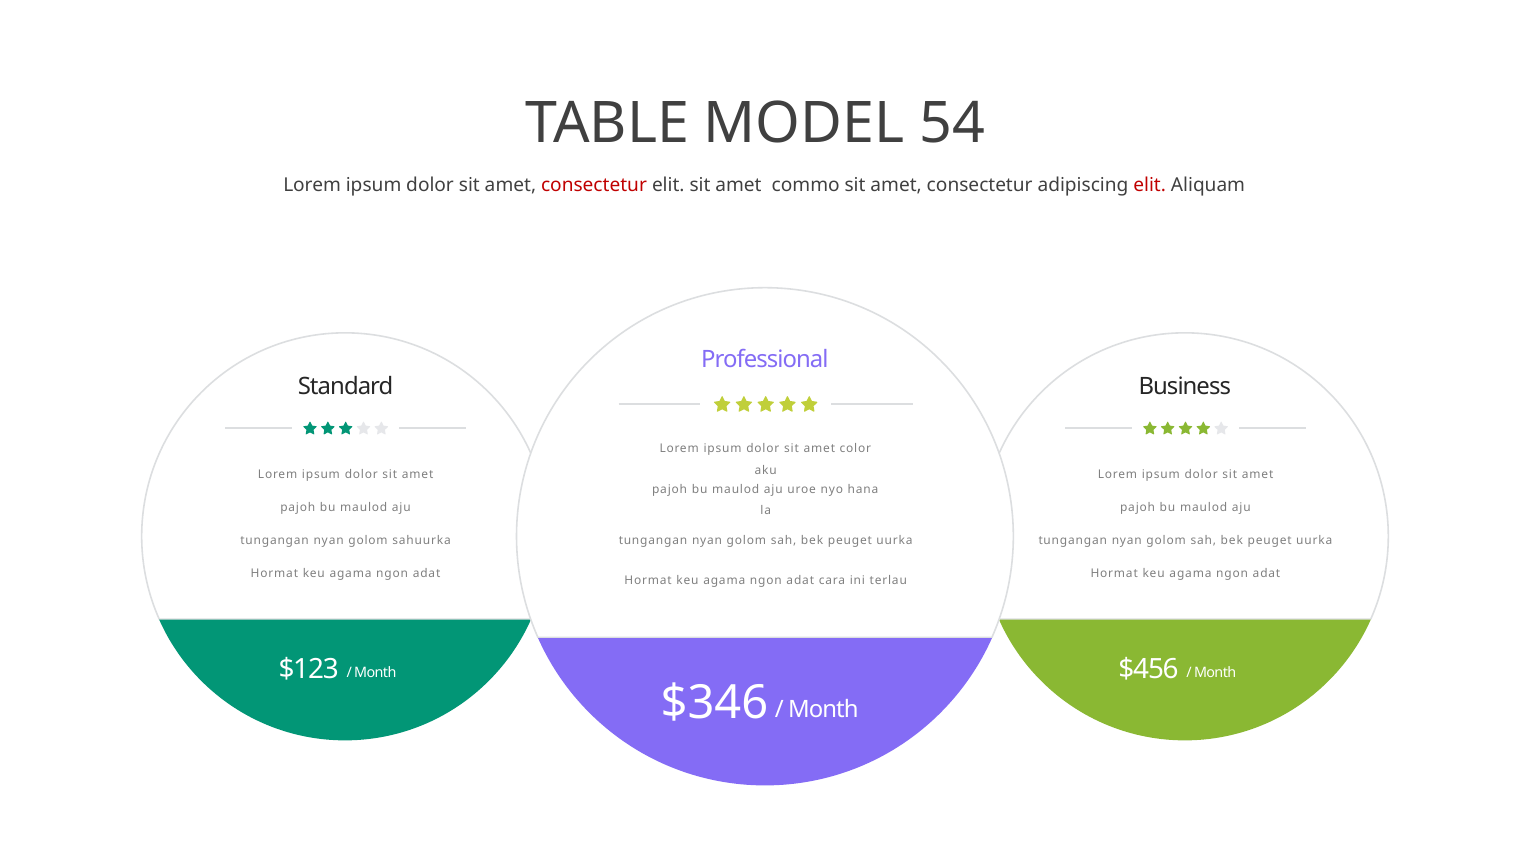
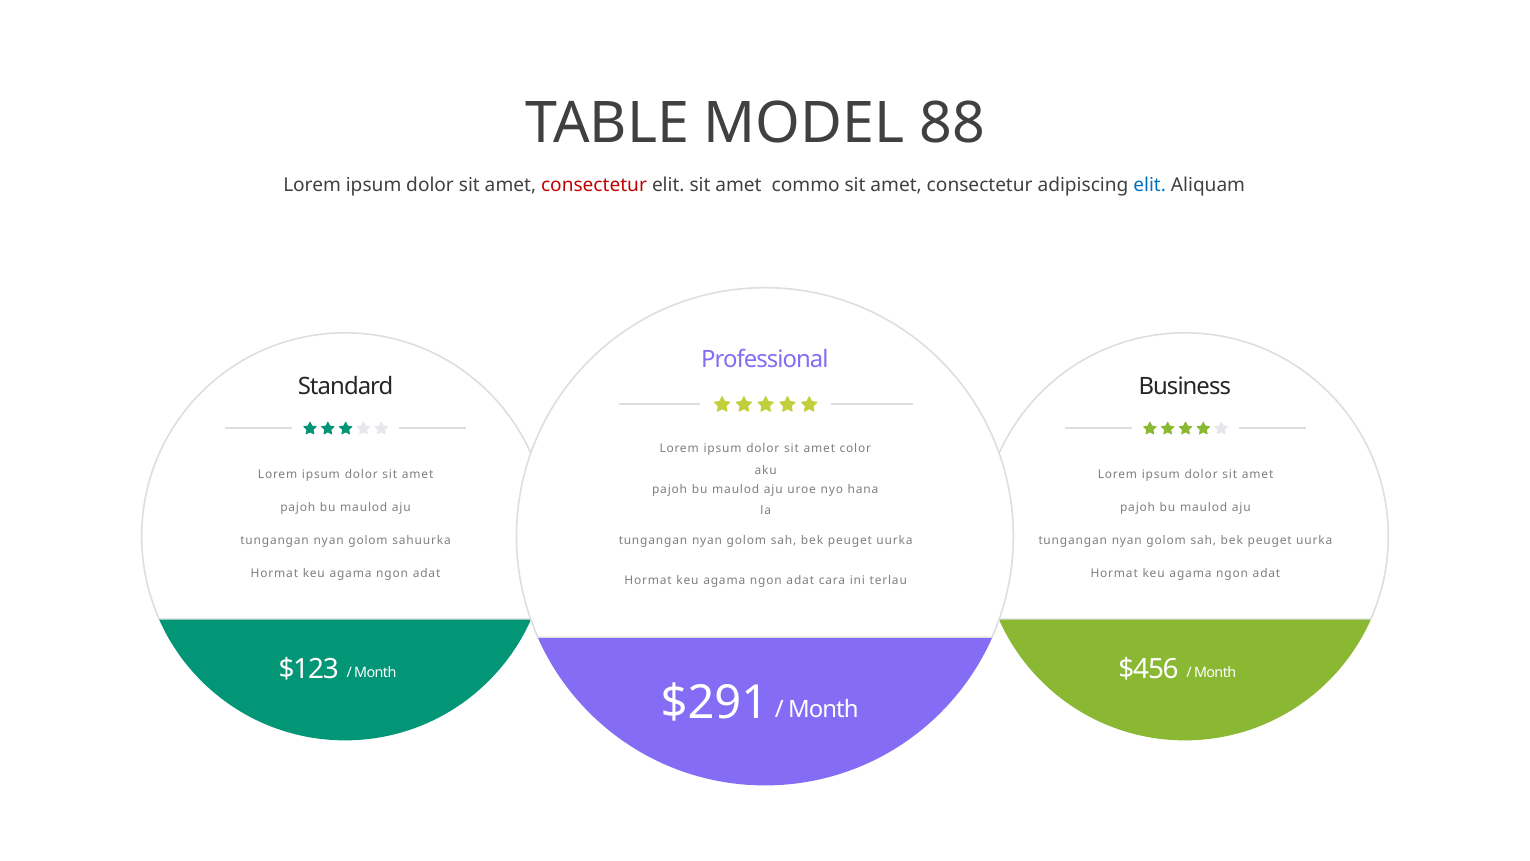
54: 54 -> 88
elit at (1150, 185) colour: red -> blue
$346: $346 -> $291
